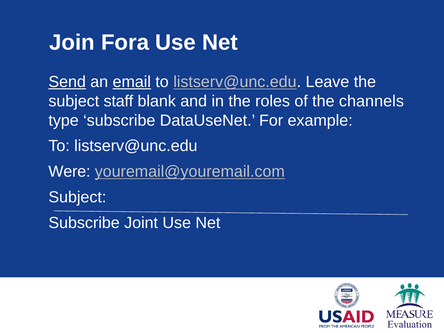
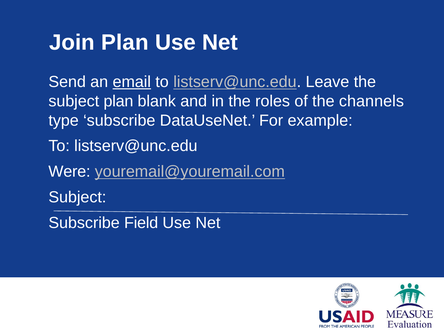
Join Fora: Fora -> Plan
Send underline: present -> none
subject staff: staff -> plan
Joint: Joint -> Field
